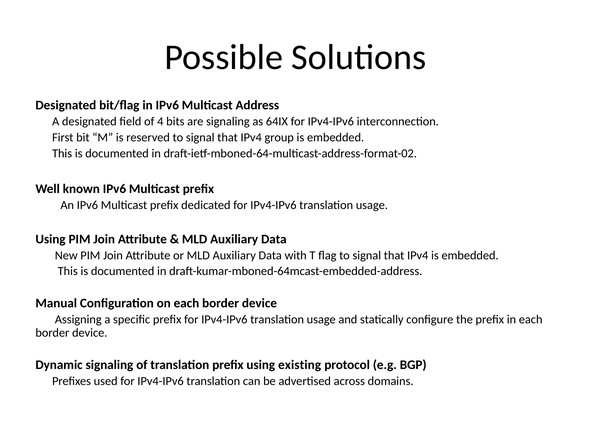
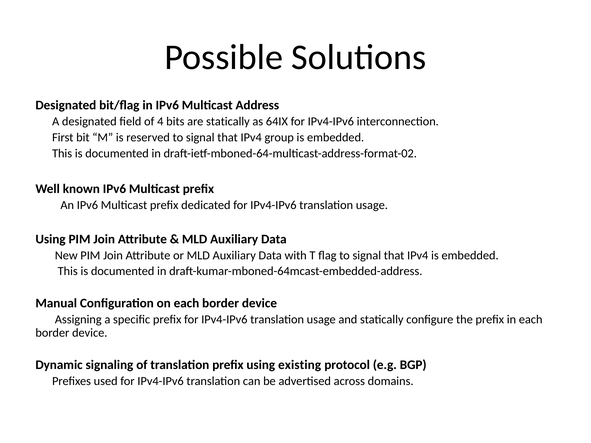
are signaling: signaling -> statically
